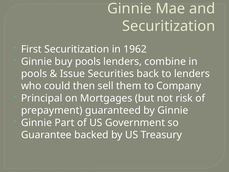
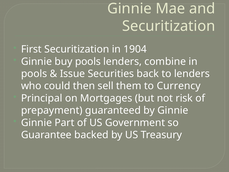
1962: 1962 -> 1904
Company: Company -> Currency
